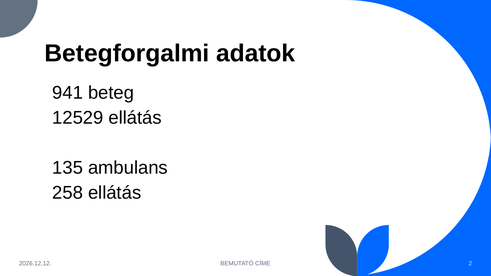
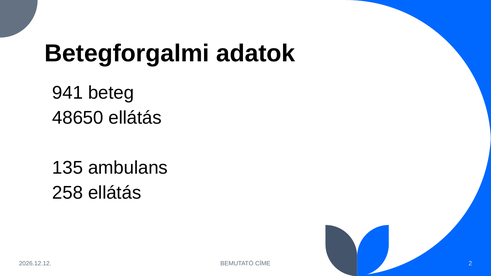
12529: 12529 -> 48650
